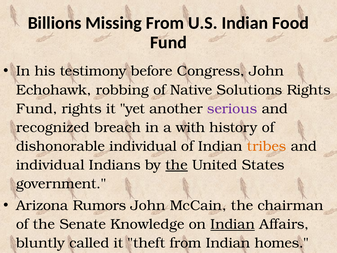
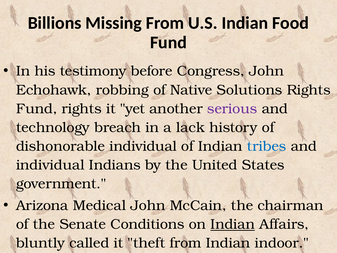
recognized: recognized -> technology
with: with -> lack
tribes colour: orange -> blue
the at (177, 165) underline: present -> none
Rumors: Rumors -> Medical
Knowledge: Knowledge -> Conditions
homes: homes -> indoor
